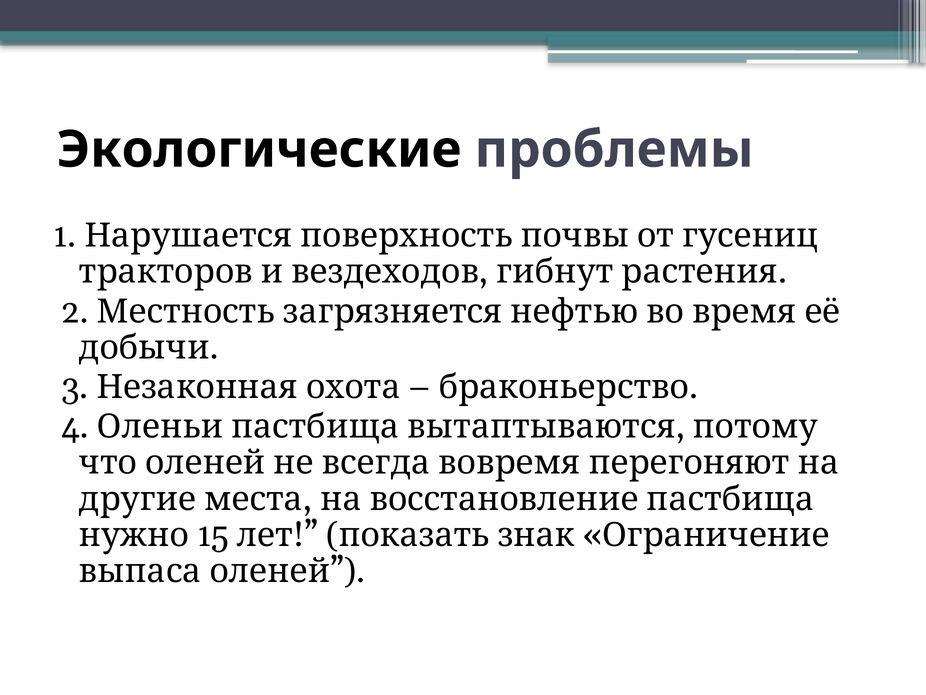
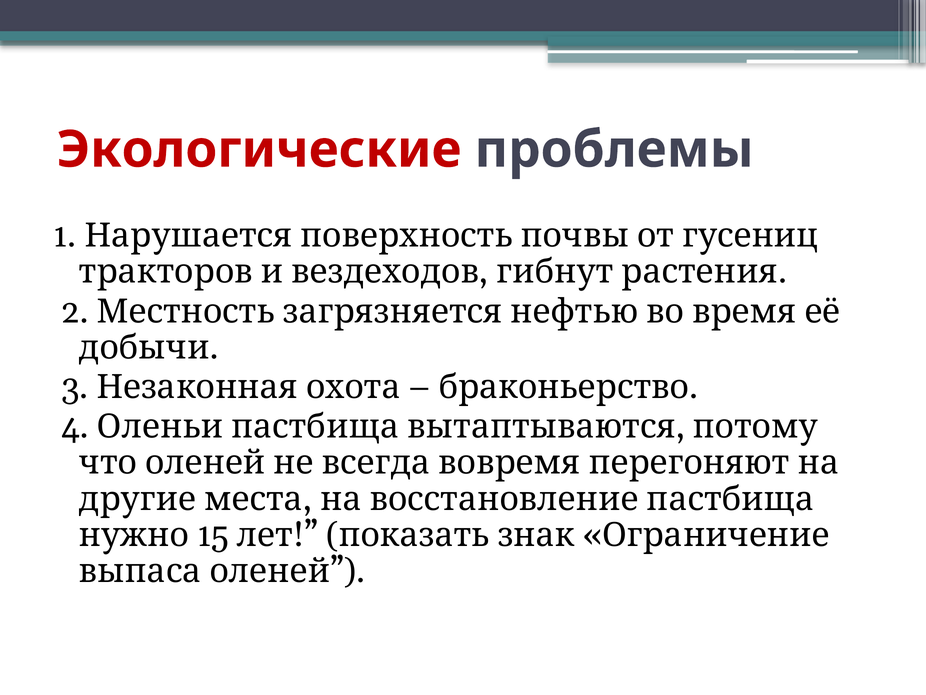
Экологические colour: black -> red
